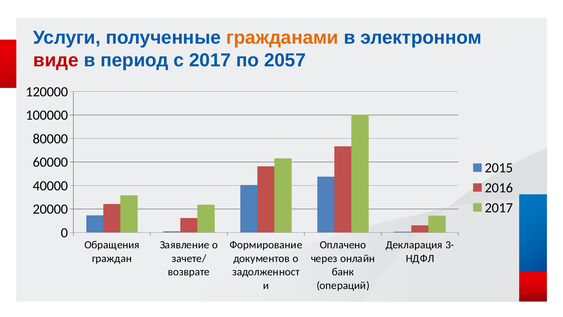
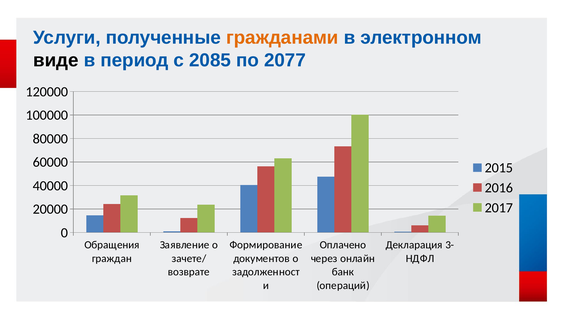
виде colour: red -> black
с 2017: 2017 -> 2085
2057: 2057 -> 2077
